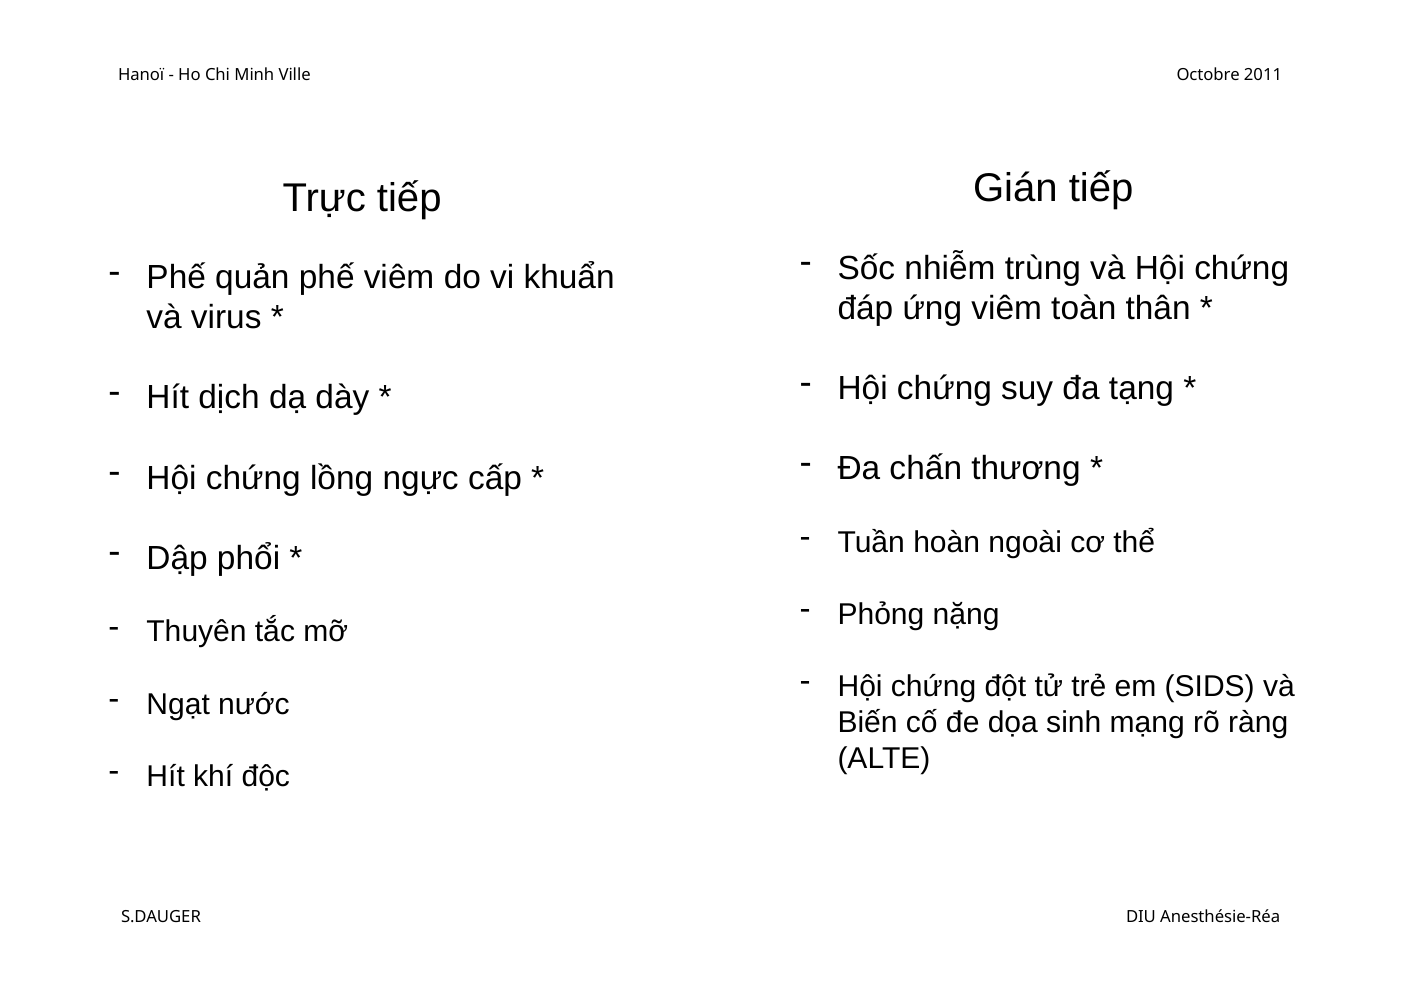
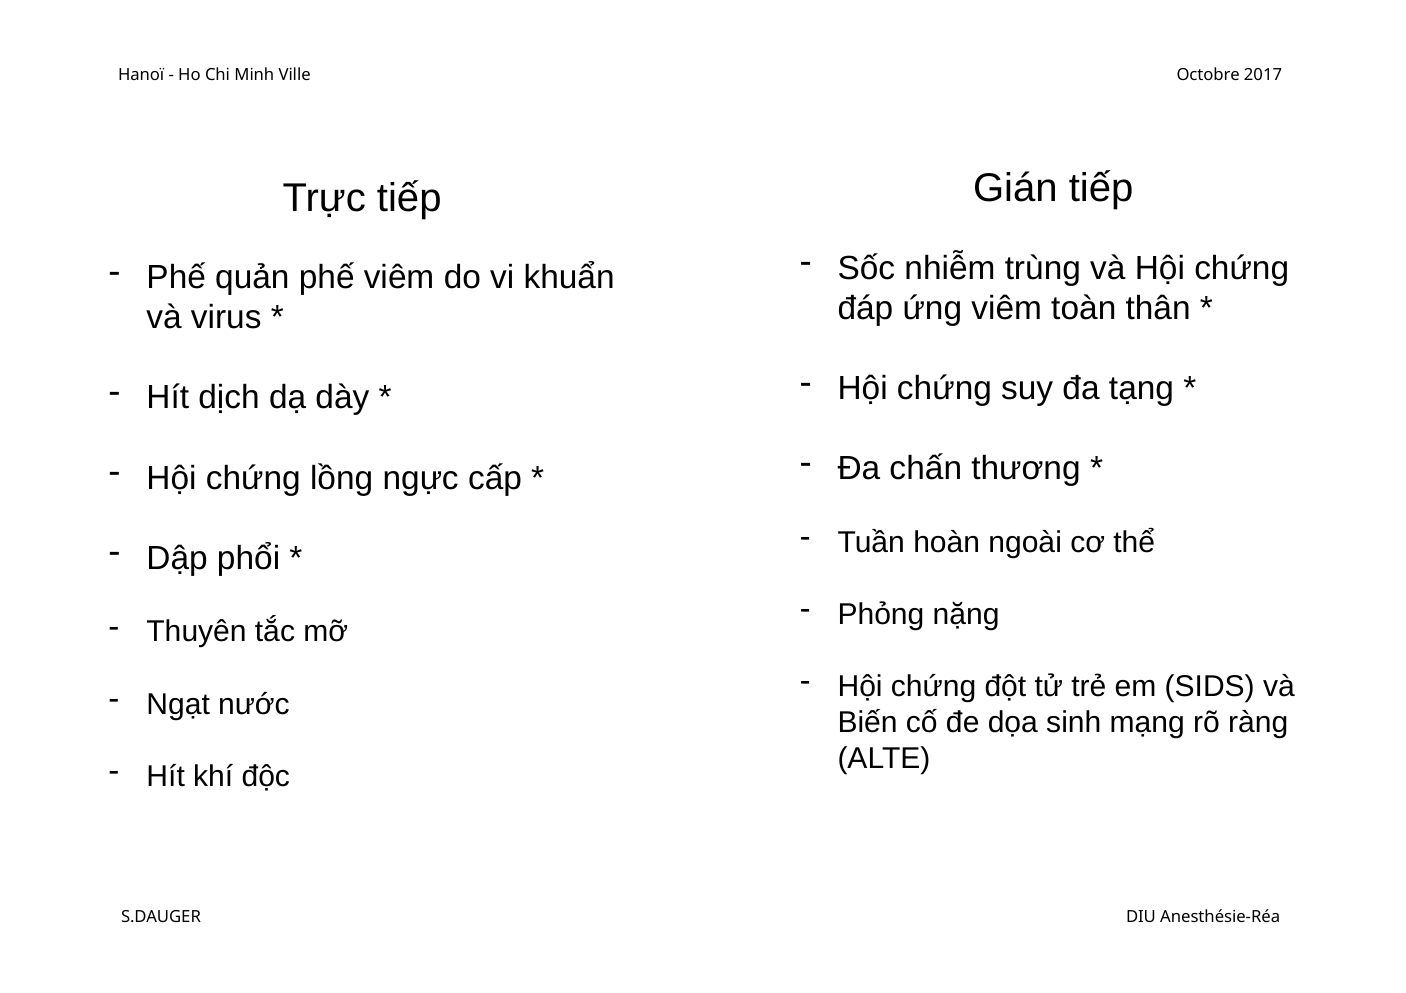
2011: 2011 -> 2017
